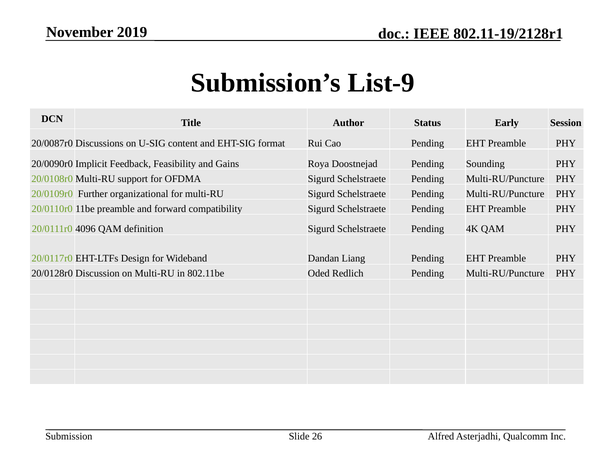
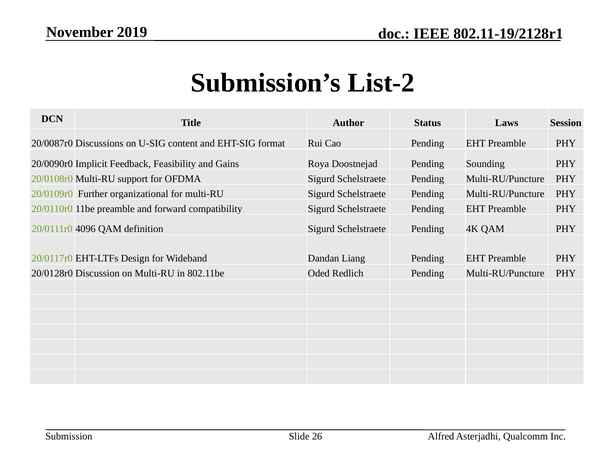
List-9: List-9 -> List-2
Early: Early -> Laws
